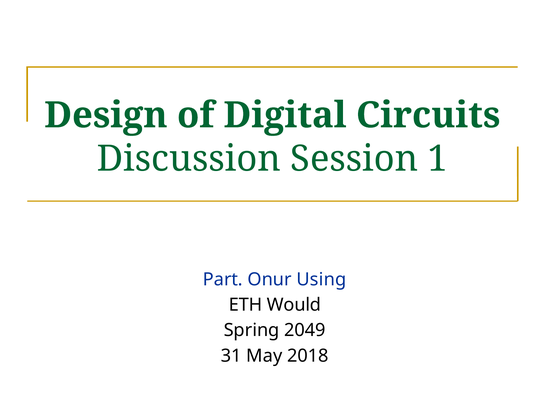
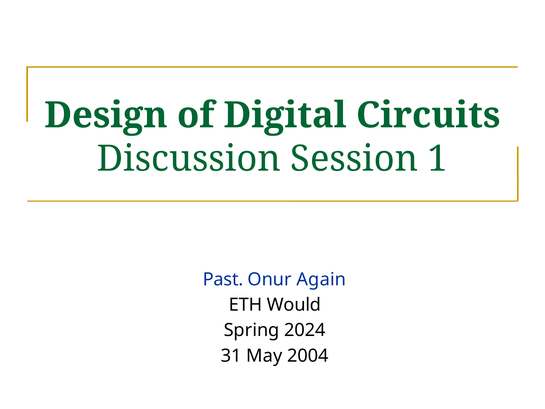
Part: Part -> Past
Using: Using -> Again
2049: 2049 -> 2024
2018: 2018 -> 2004
